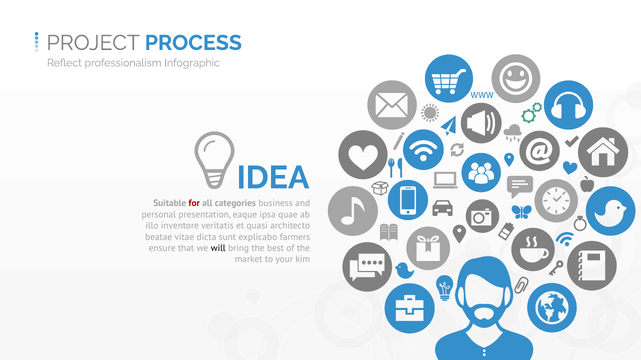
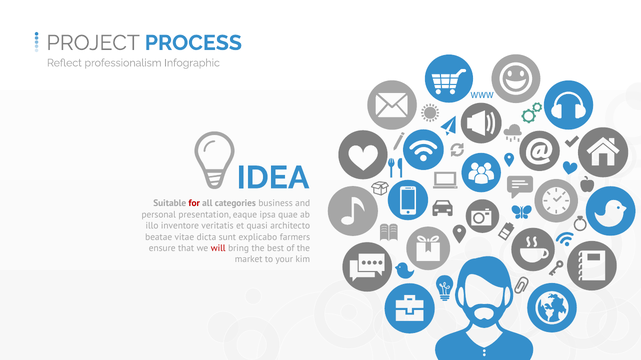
will colour: black -> red
